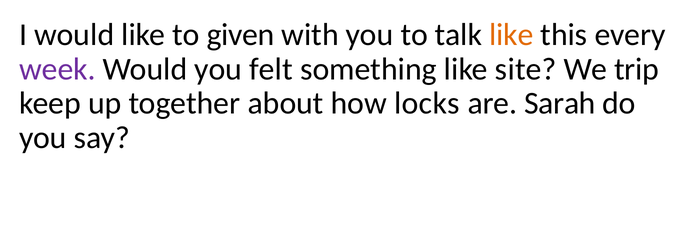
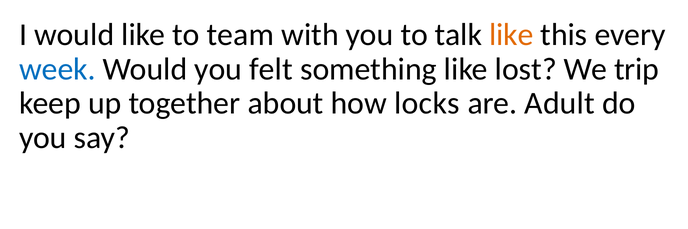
given: given -> team
week colour: purple -> blue
site: site -> lost
Sarah: Sarah -> Adult
